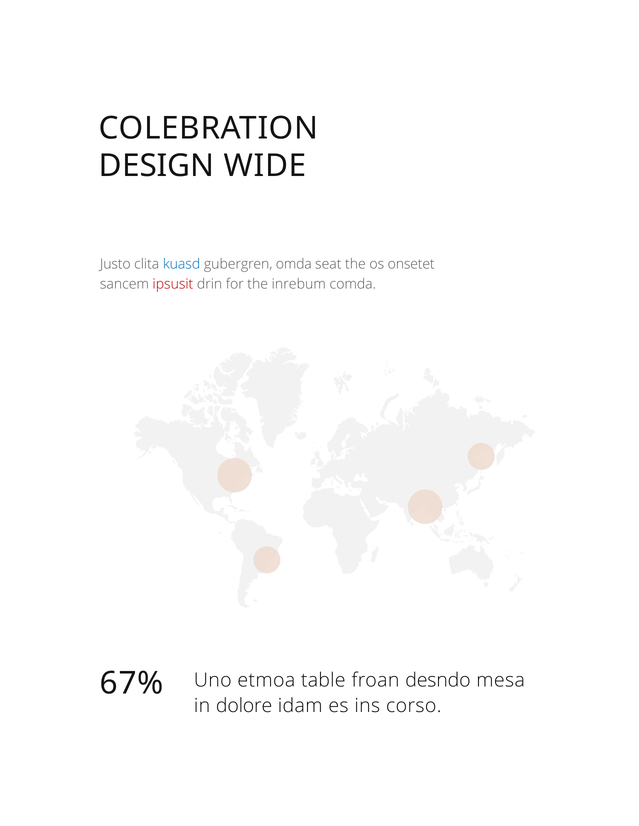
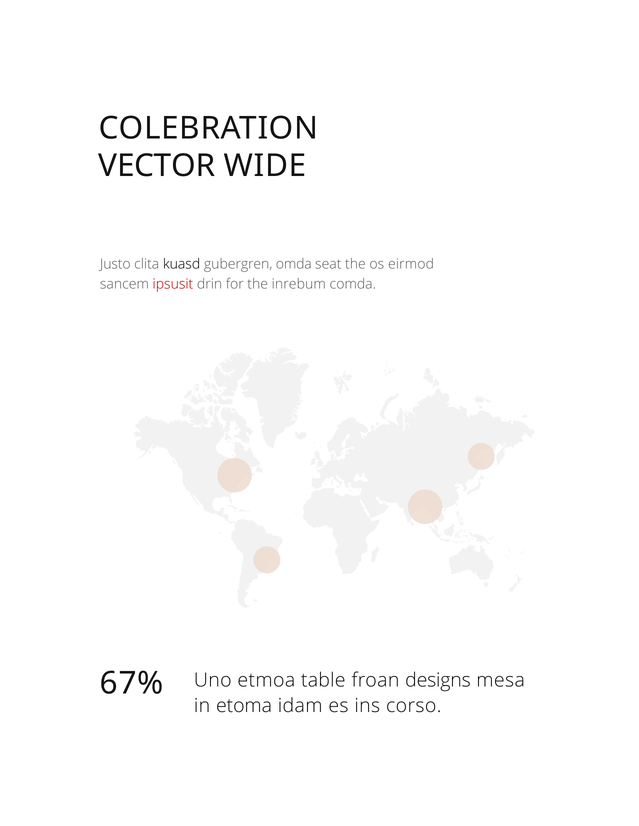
DESIGN: DESIGN -> VECTOR
kuasd colour: blue -> black
onsetet: onsetet -> eirmod
desndo: desndo -> designs
dolore: dolore -> etoma
